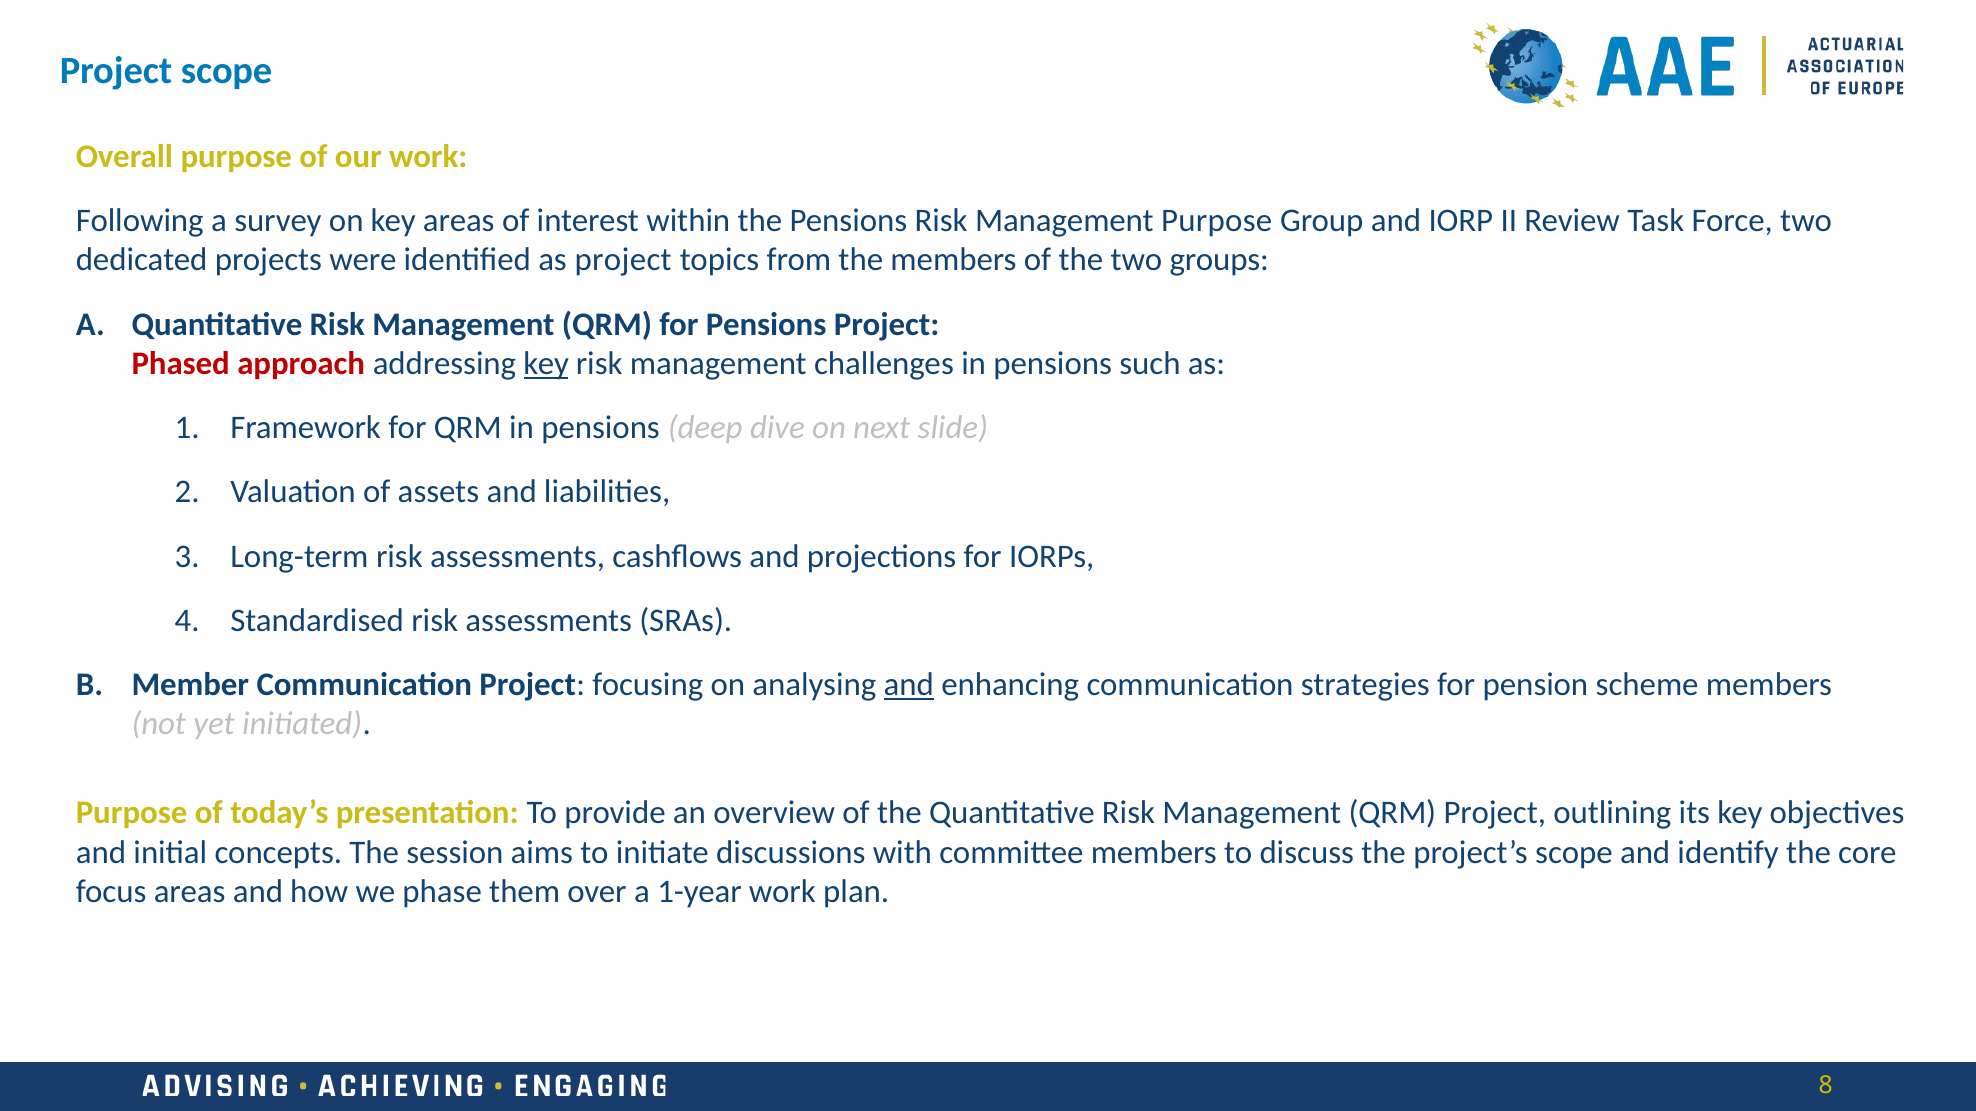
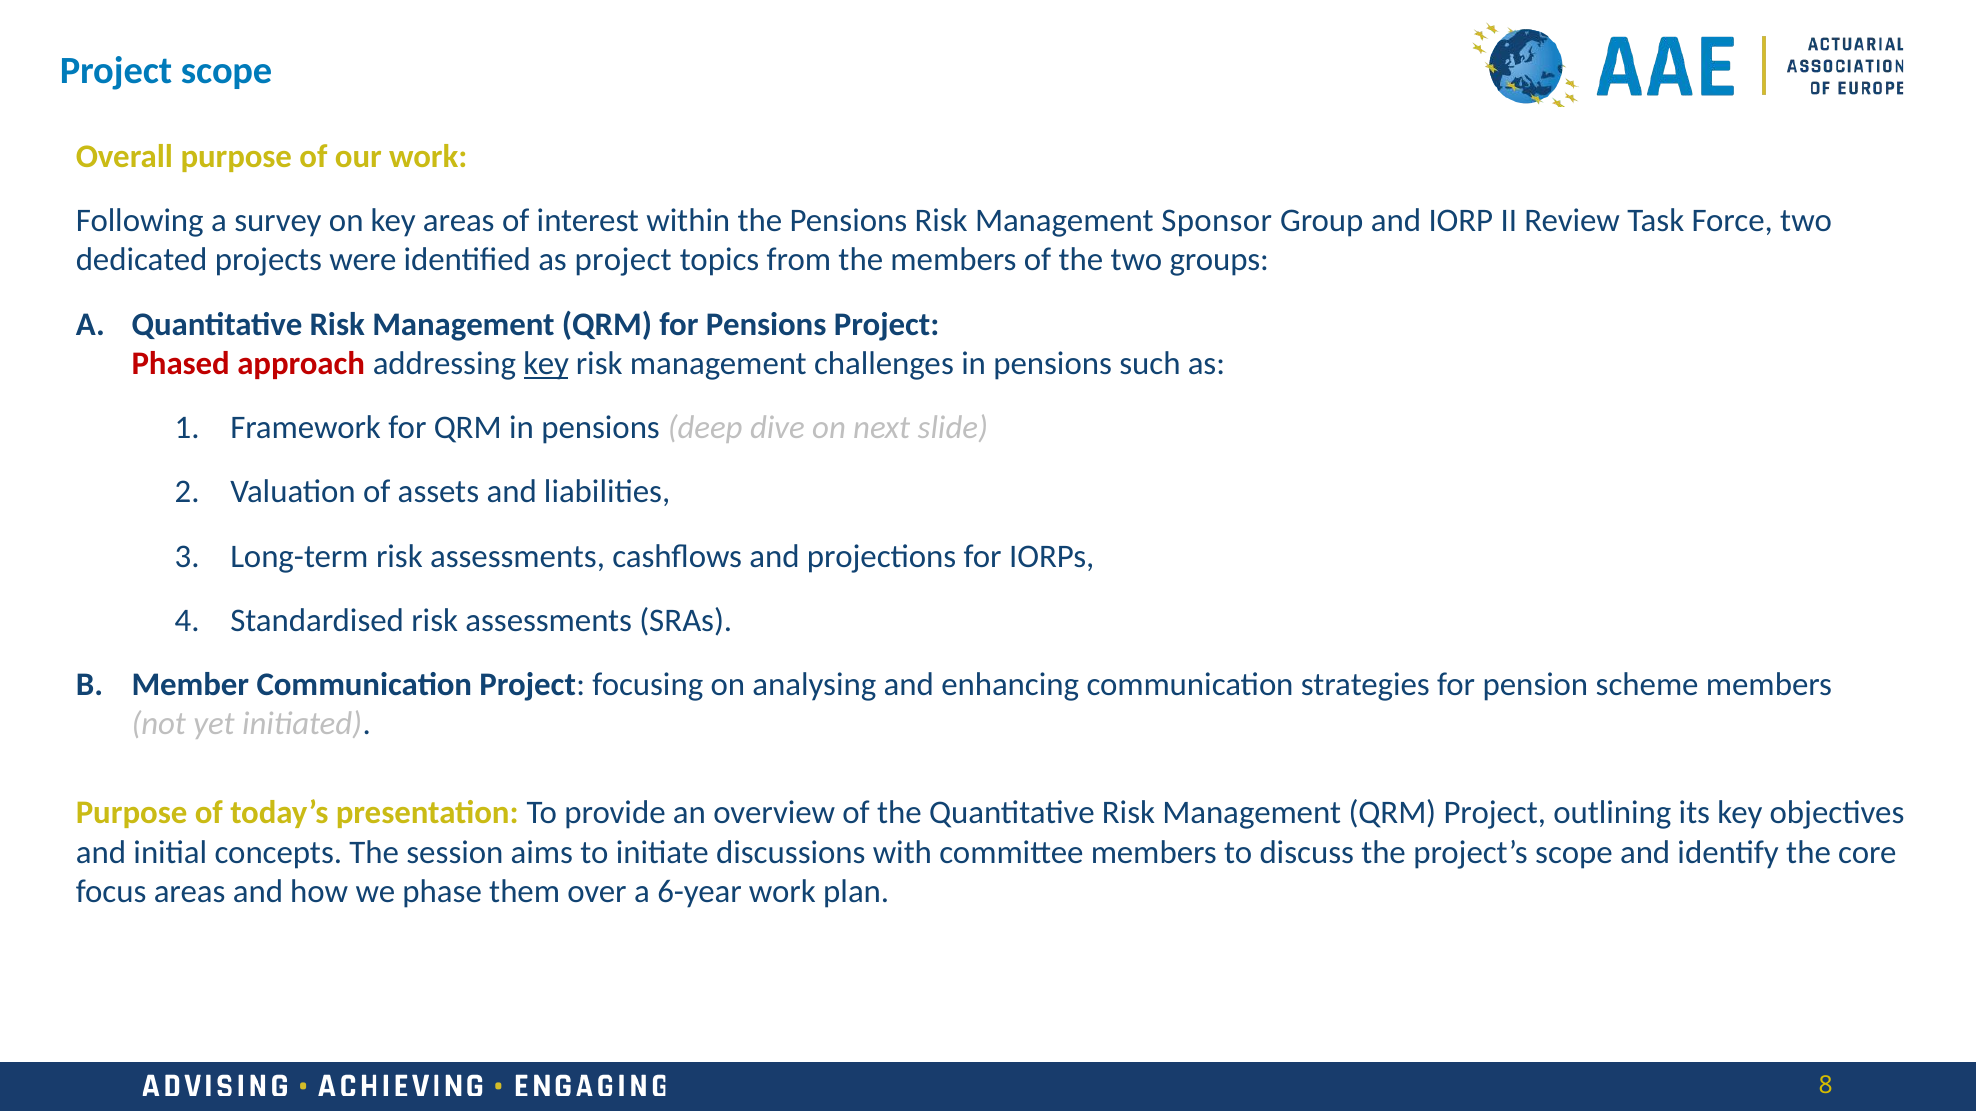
Management Purpose: Purpose -> Sponsor
and at (909, 685) underline: present -> none
1-year: 1-year -> 6-year
